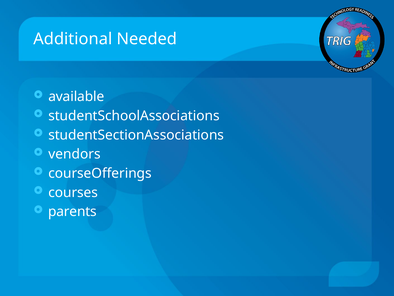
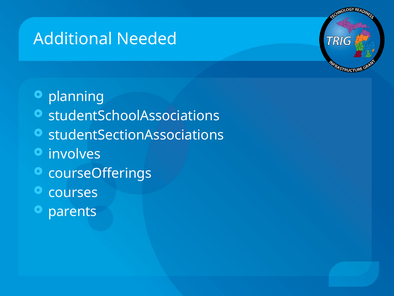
available: available -> planning
vendors: vendors -> involves
